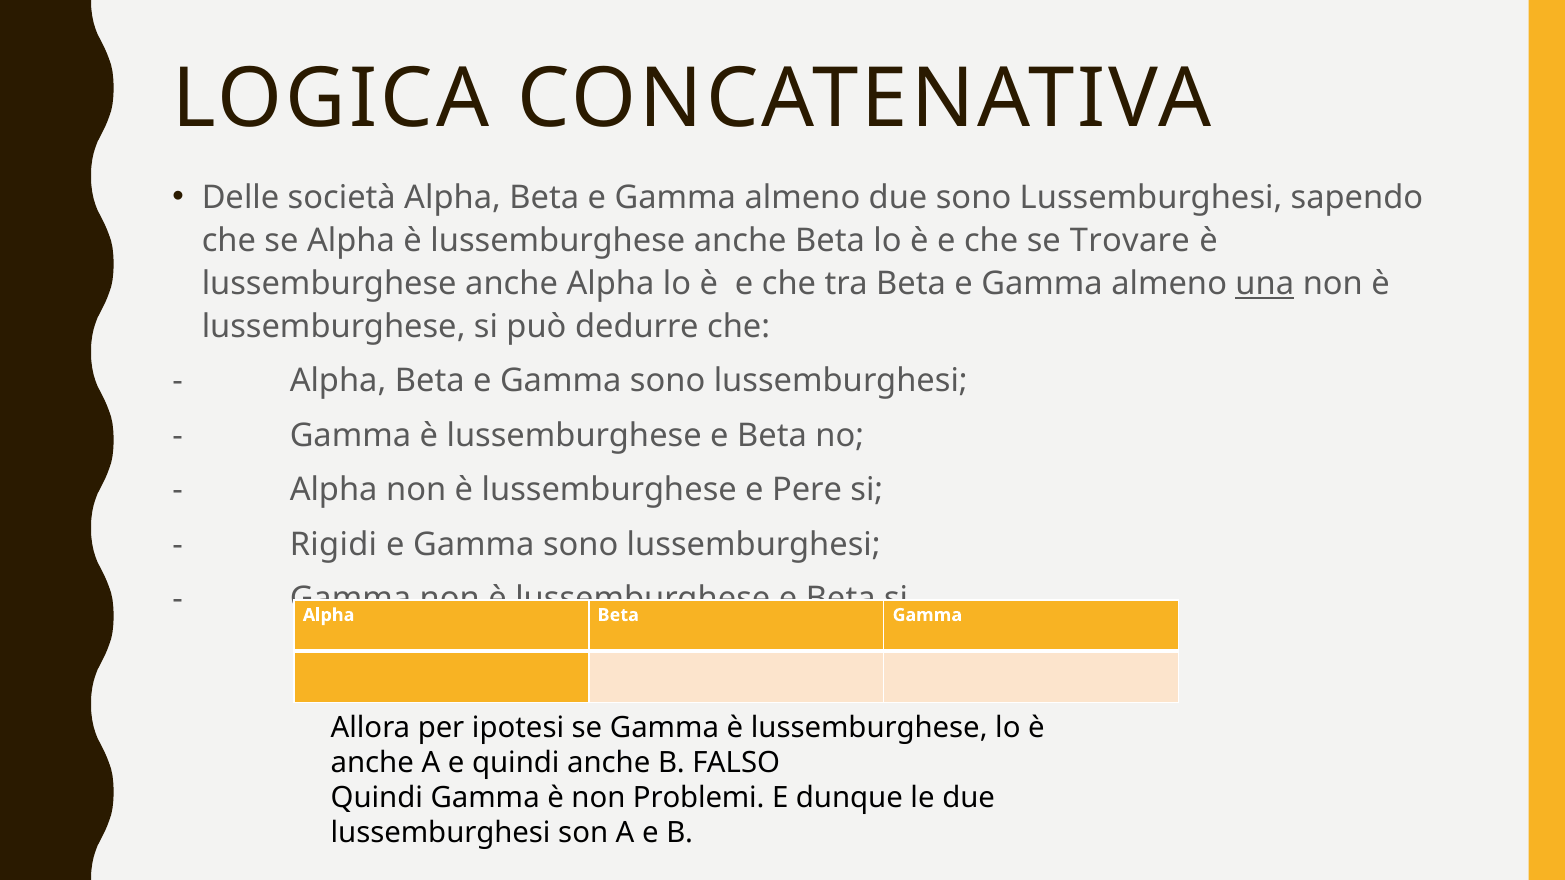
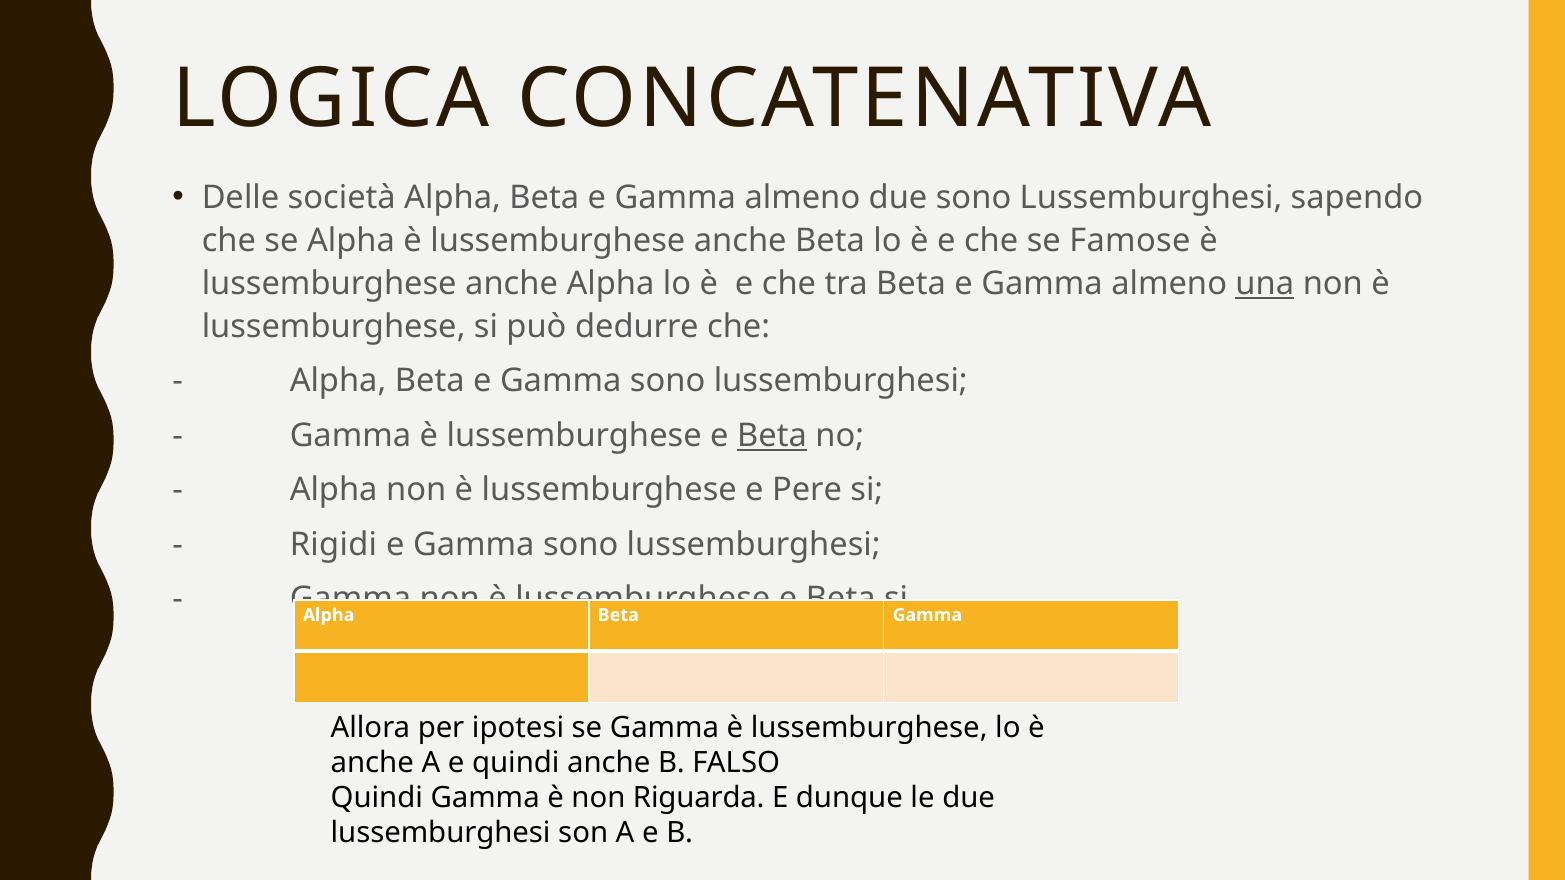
Trovare: Trovare -> Famose
Beta at (772, 436) underline: none -> present
Problemi: Problemi -> Riguarda
